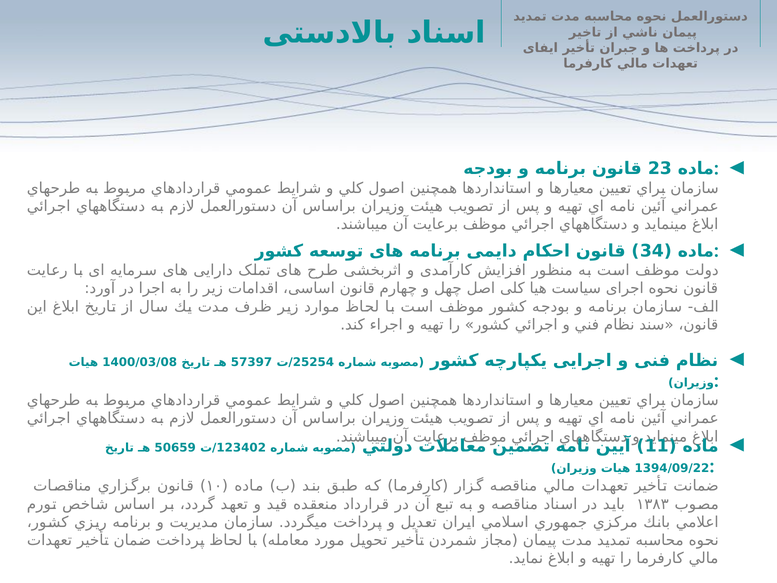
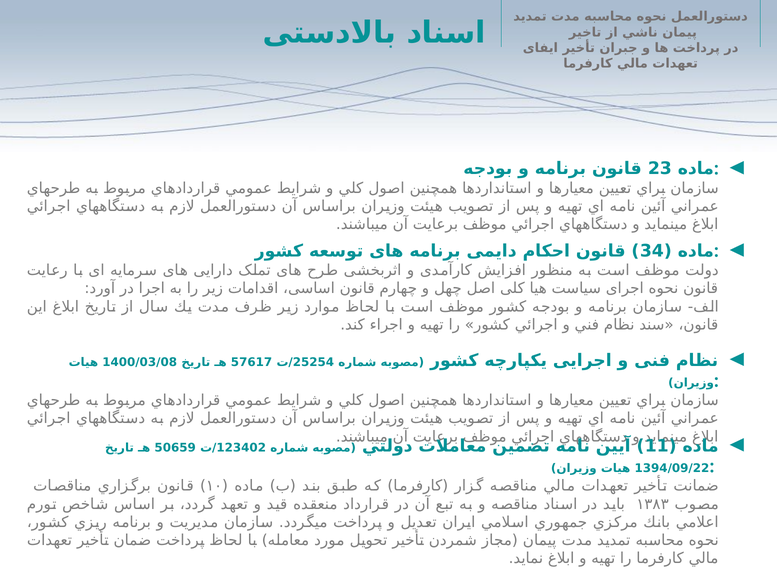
57397: 57397 -> 57617
